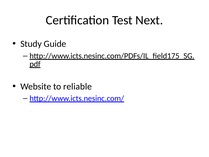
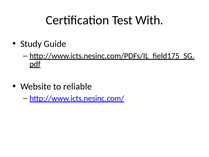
Next: Next -> With
